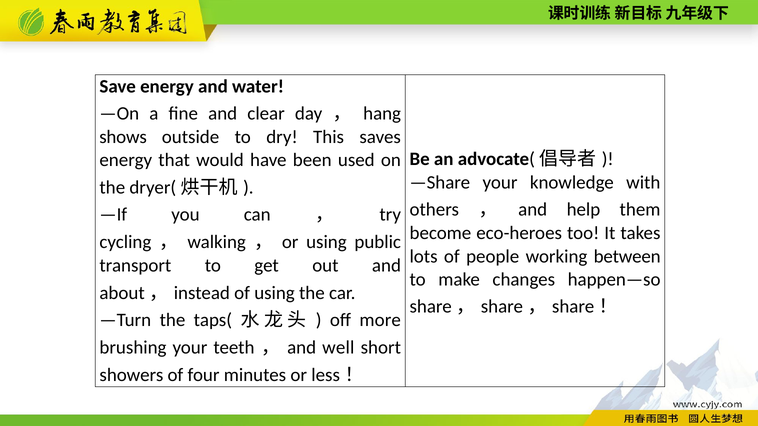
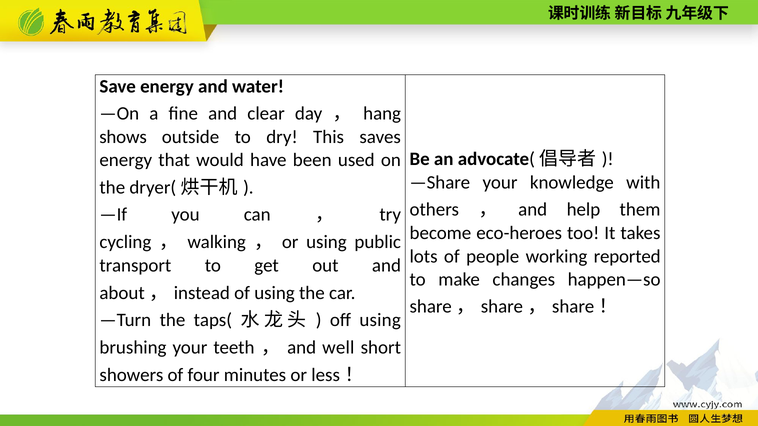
between: between -> reported
off more: more -> using
